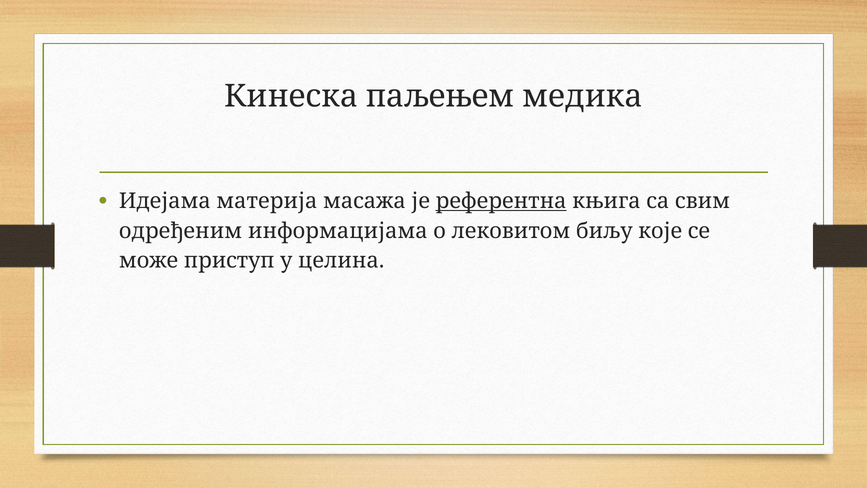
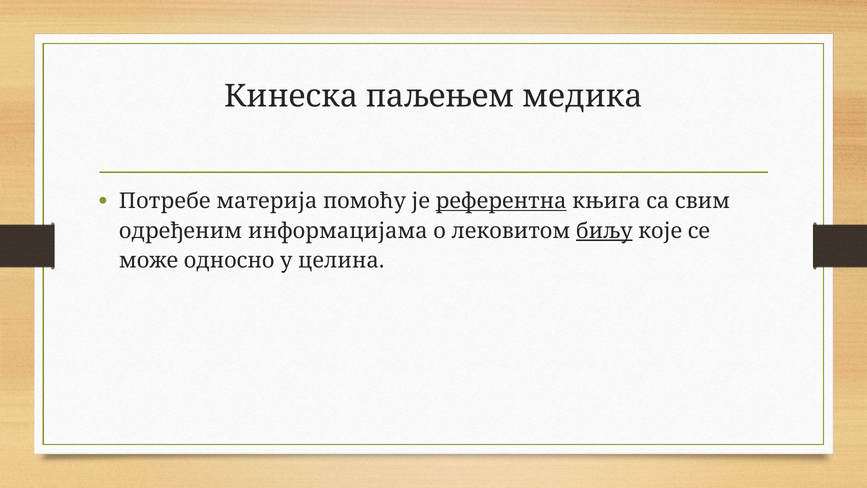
Идејама: Идејама -> Потребе
масажа: масажа -> помоћу
биљу underline: none -> present
приступ: приступ -> односно
